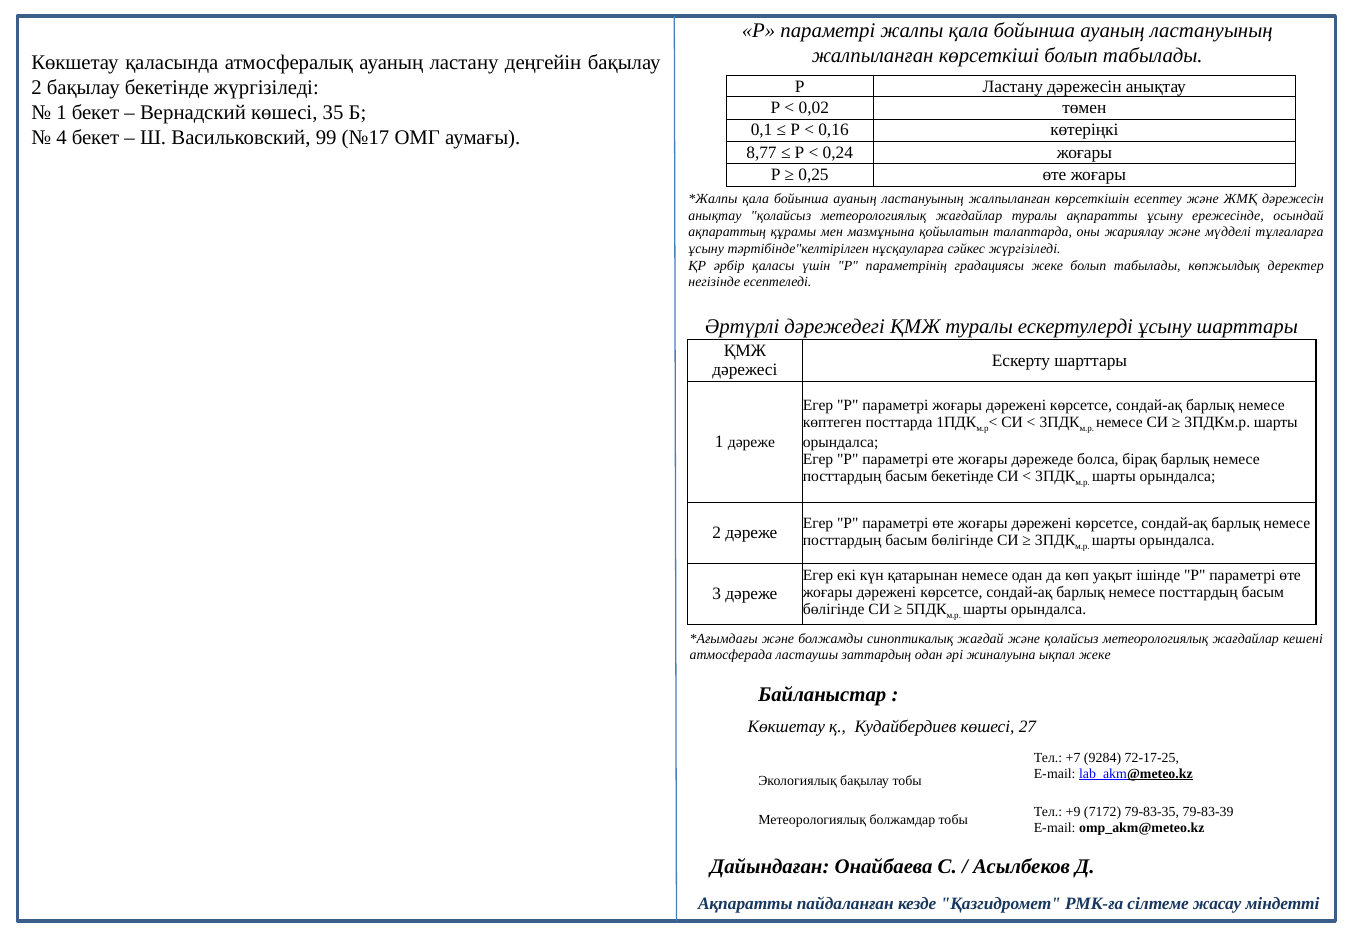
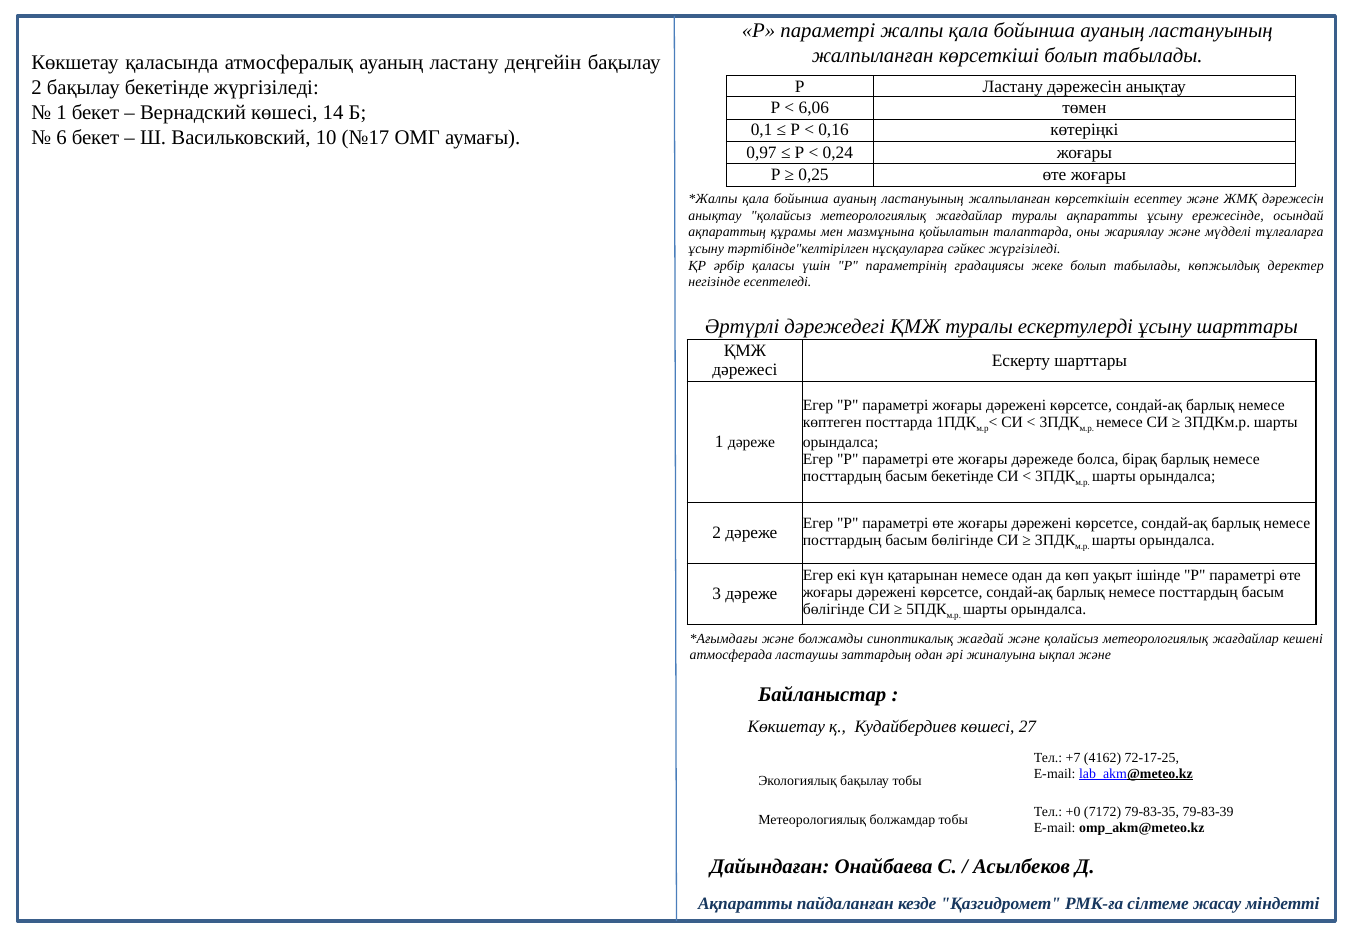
0,02: 0,02 -> 6,06
35: 35 -> 14
4: 4 -> 6
99: 99 -> 10
8,77: 8,77 -> 0,97
ықпал жеке: жеке -> және
9284: 9284 -> 4162
+9: +9 -> +0
